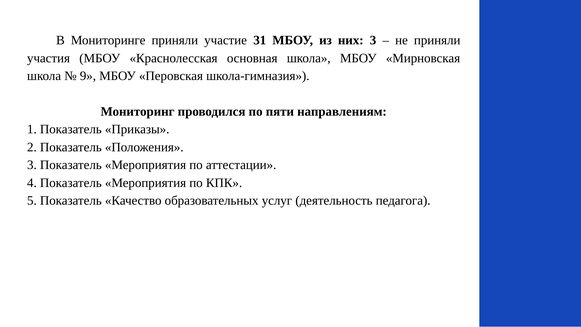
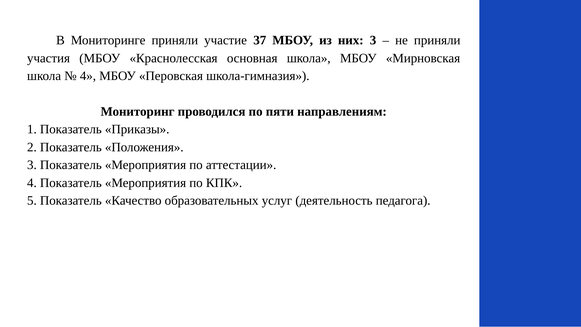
31: 31 -> 37
9 at (88, 76): 9 -> 4
